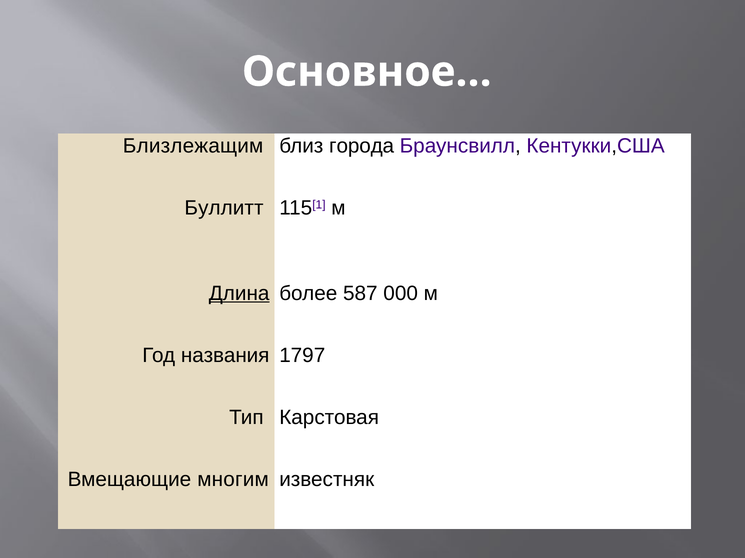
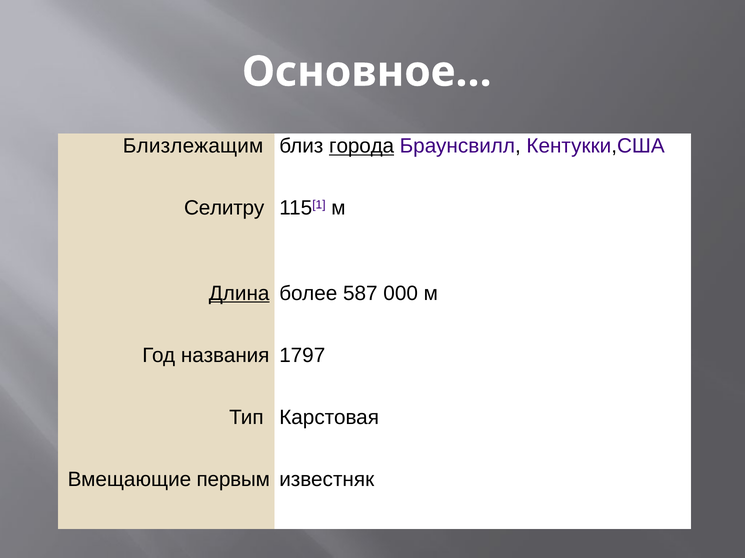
города underline: none -> present
Буллитт: Буллитт -> Селитру
многим: многим -> первым
